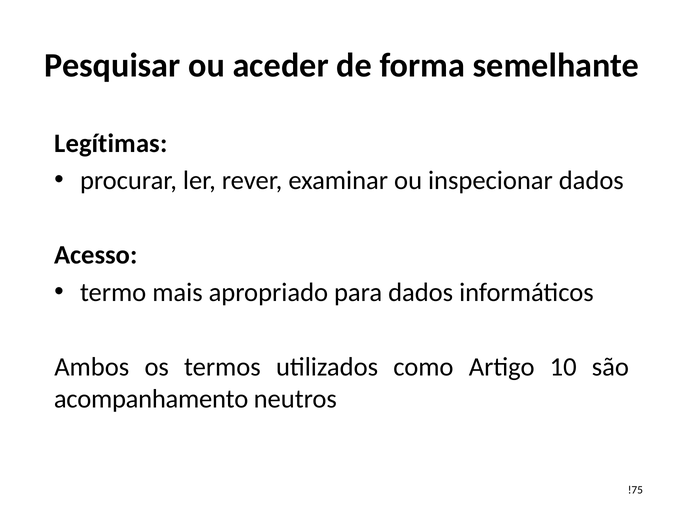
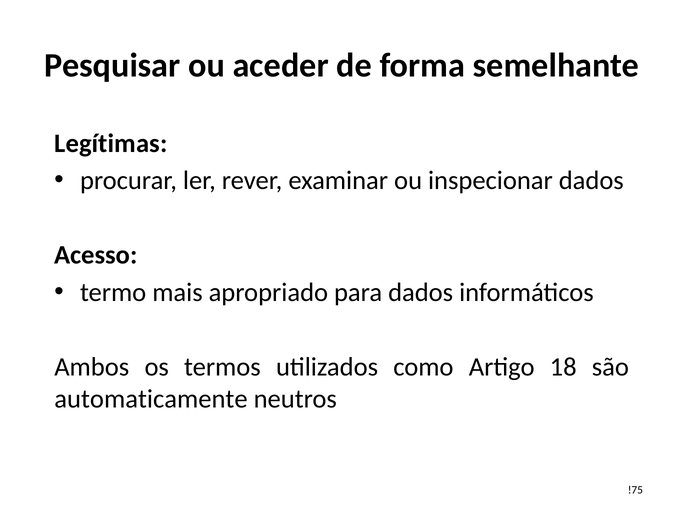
10: 10 -> 18
acompanhamento: acompanhamento -> automaticamente
